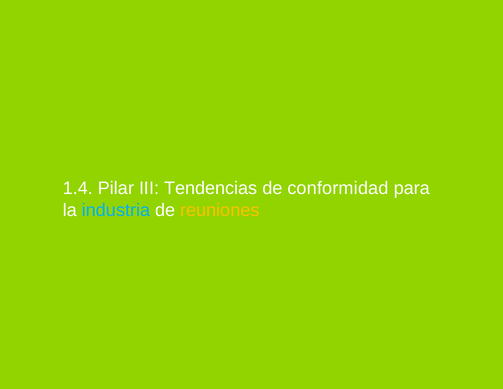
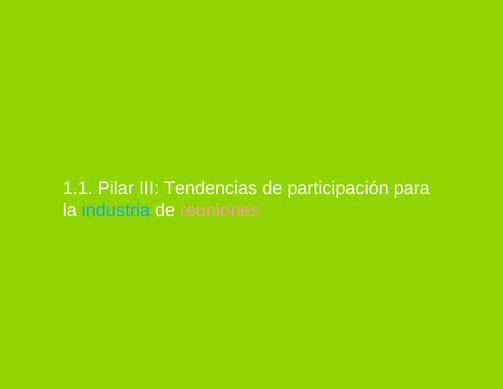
1.4: 1.4 -> 1.1
conformidad: conformidad -> participación
reuniones colour: yellow -> pink
